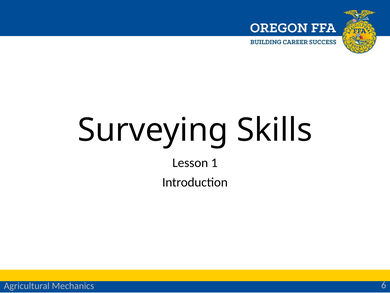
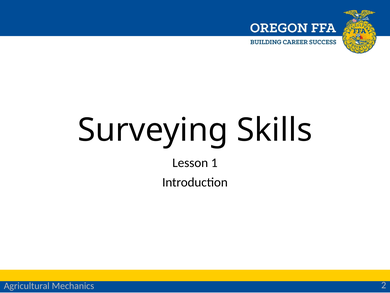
6: 6 -> 2
